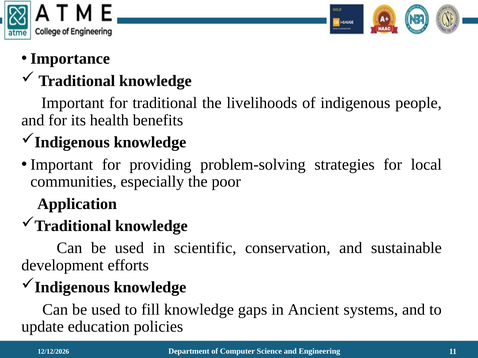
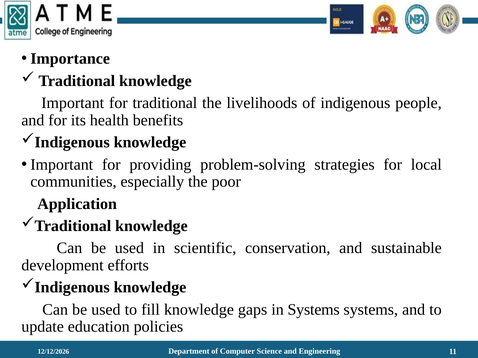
in Ancient: Ancient -> Systems
